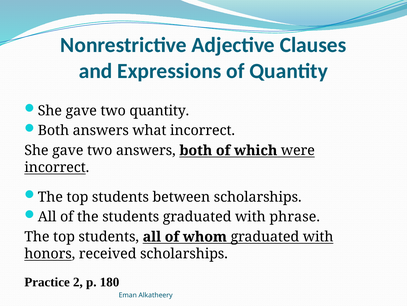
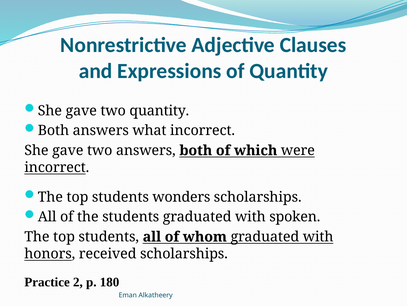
between: between -> wonders
phrase: phrase -> spoken
